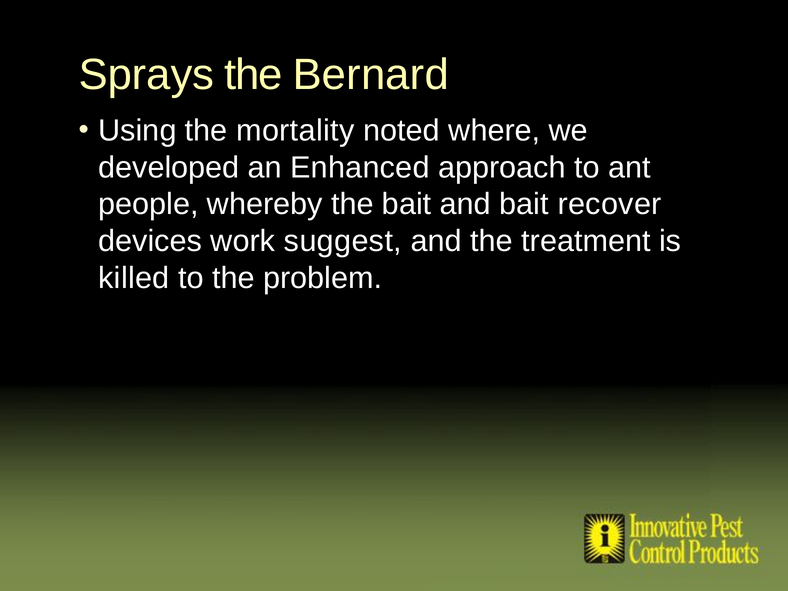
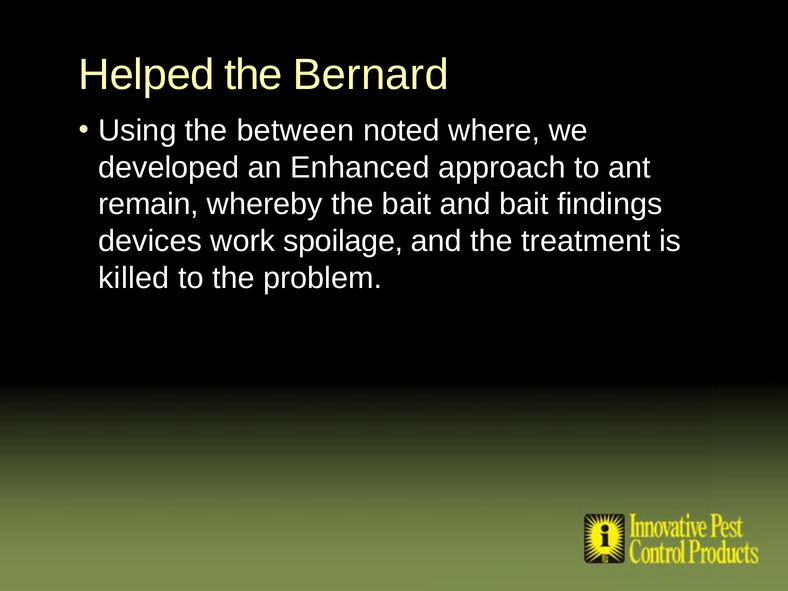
Sprays: Sprays -> Helped
mortality: mortality -> between
people: people -> remain
recover: recover -> findings
suggest: suggest -> spoilage
